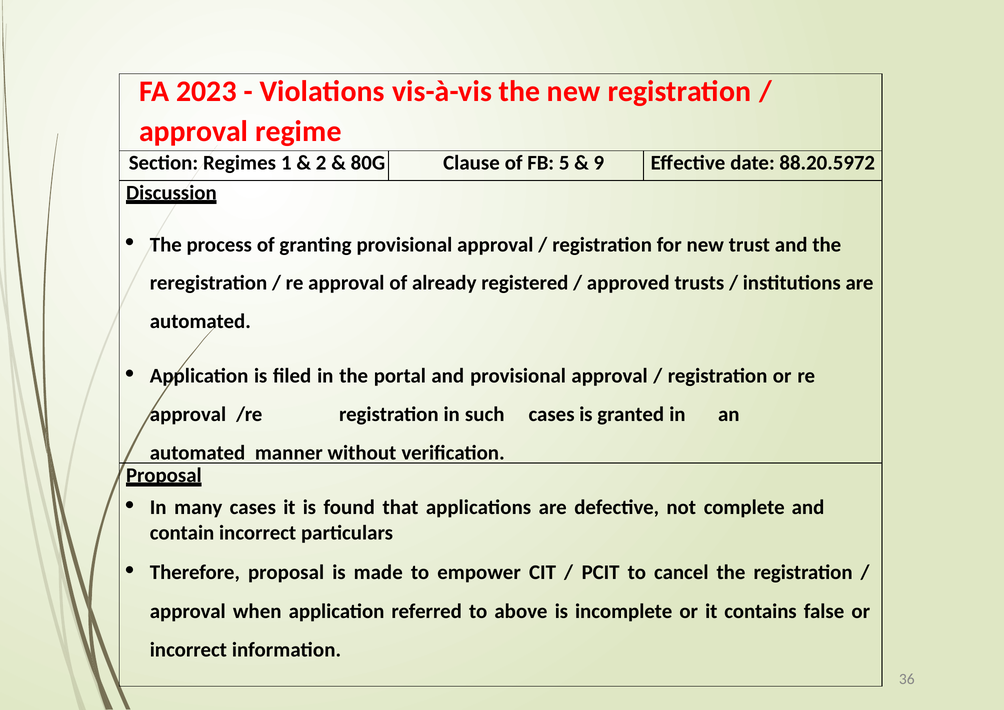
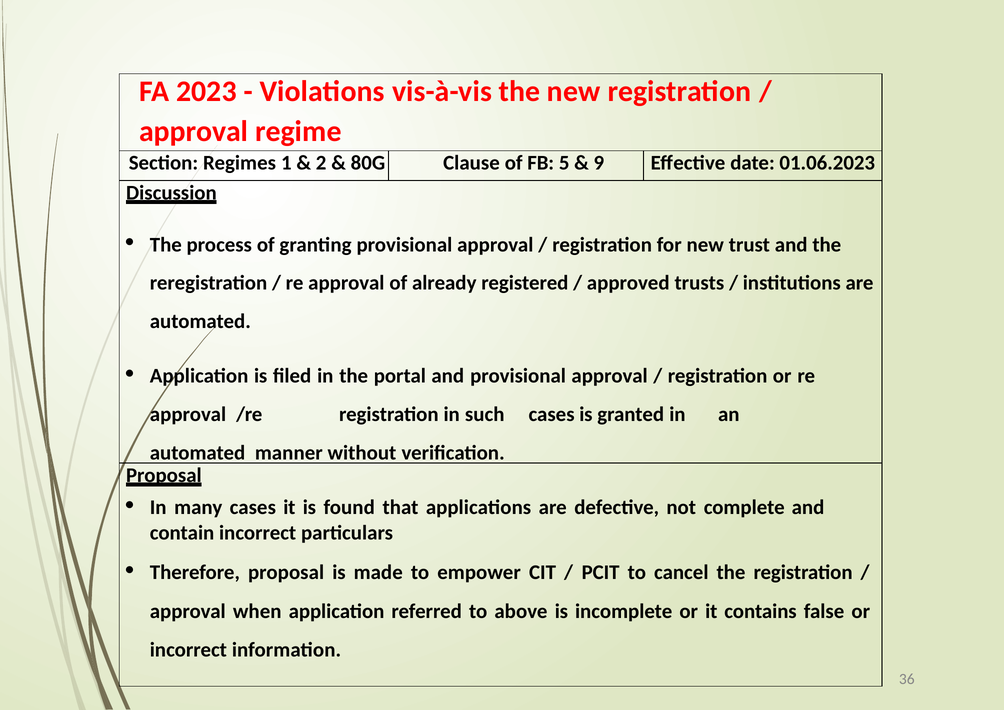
88.20.5972: 88.20.5972 -> 01.06.2023
